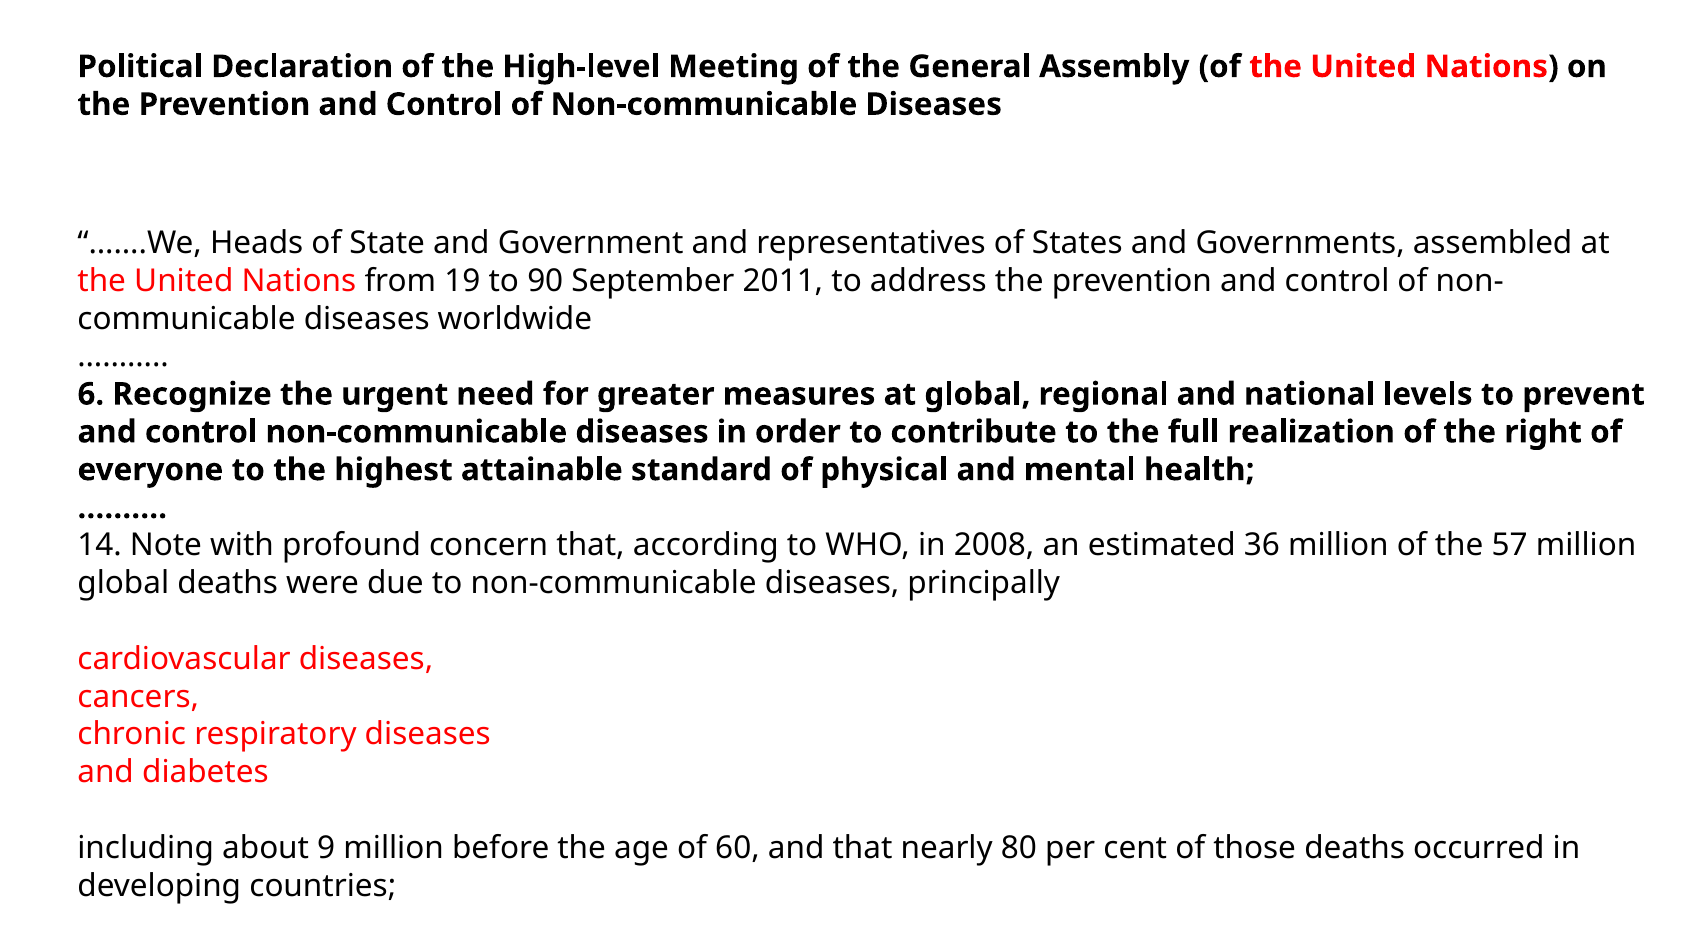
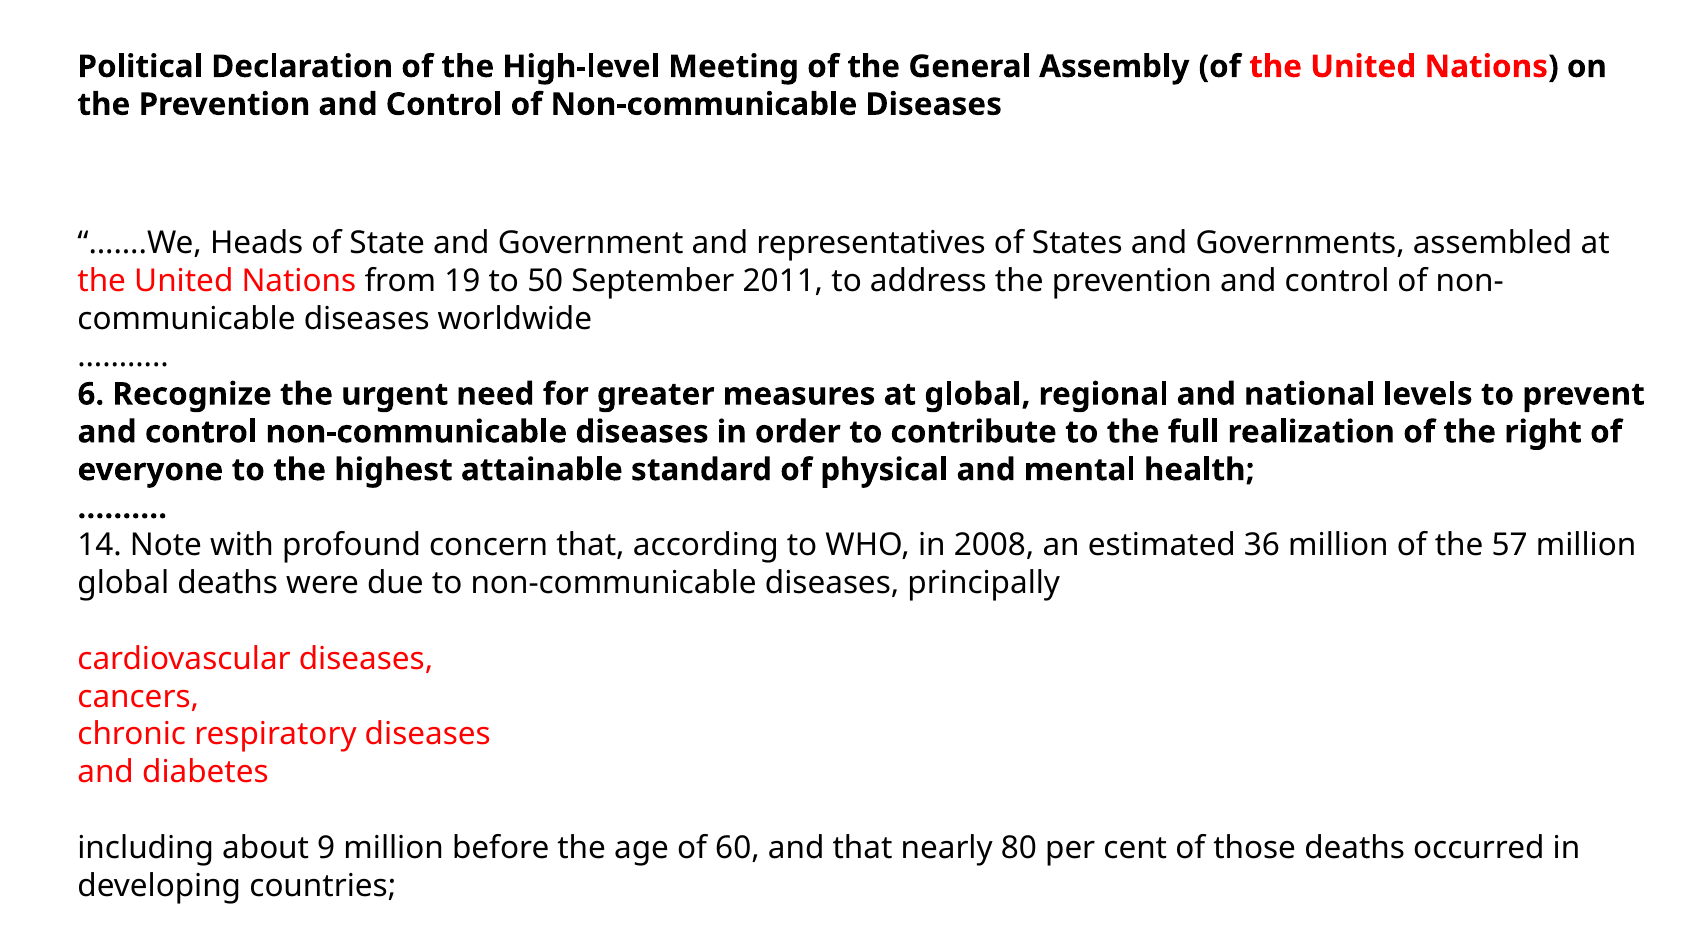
90: 90 -> 50
